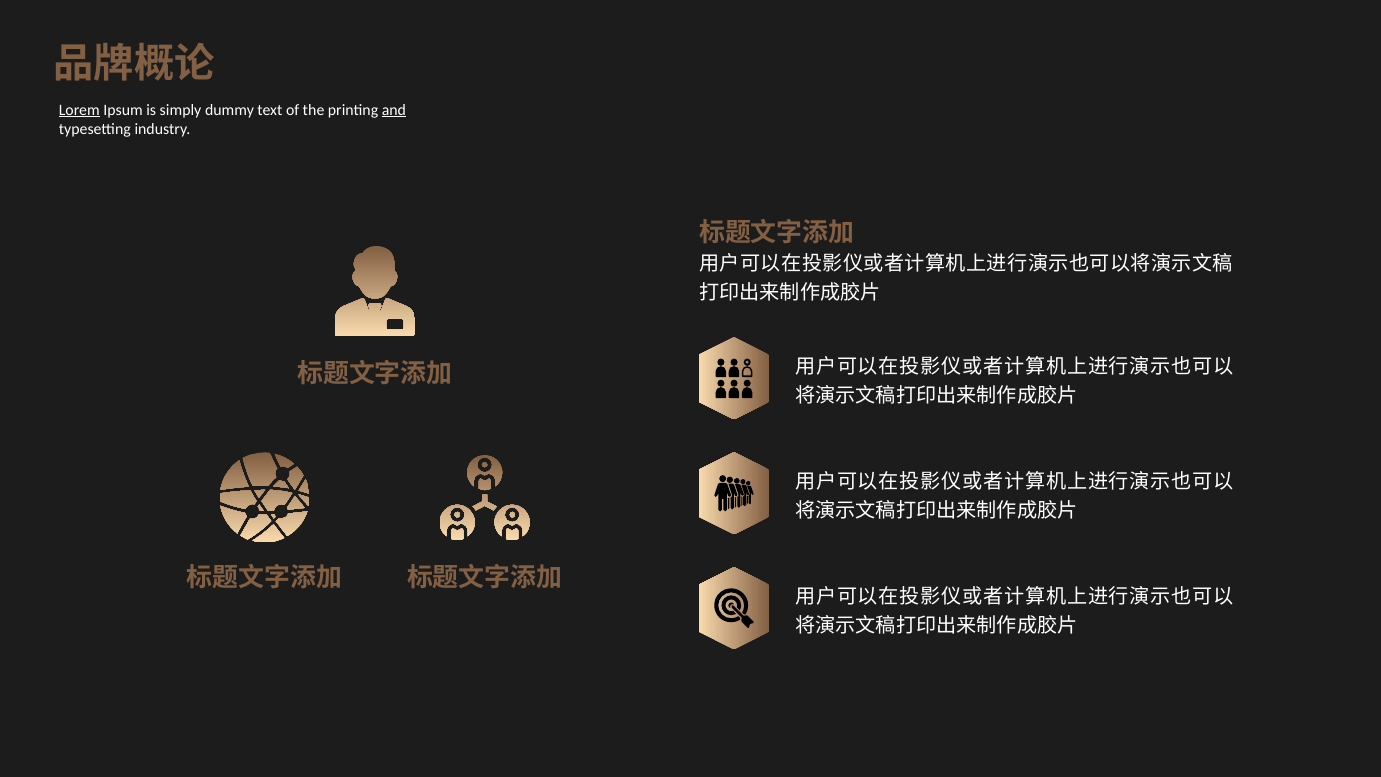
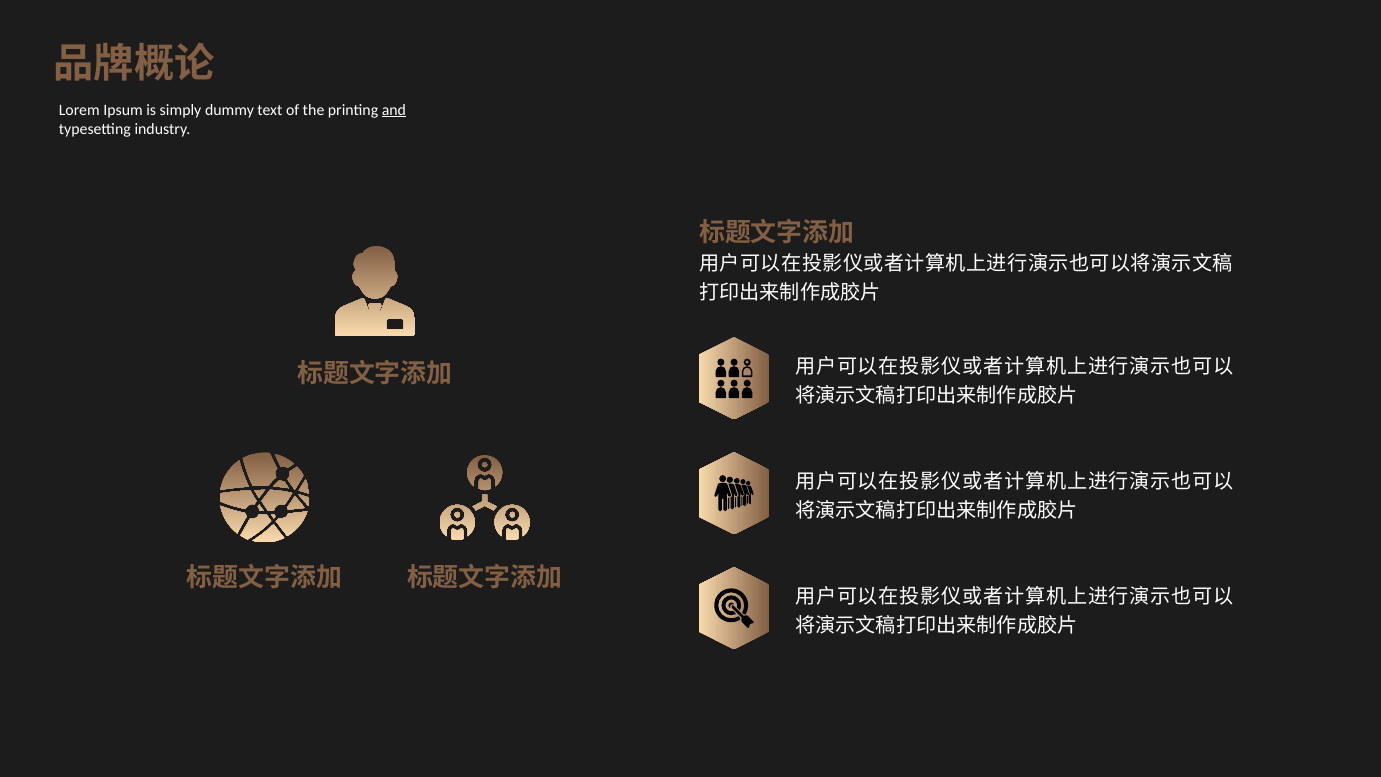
Lorem underline: present -> none
